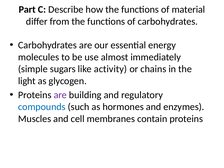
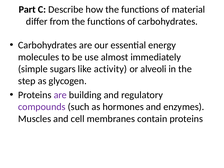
chains: chains -> alveoli
light: light -> step
compounds colour: blue -> purple
